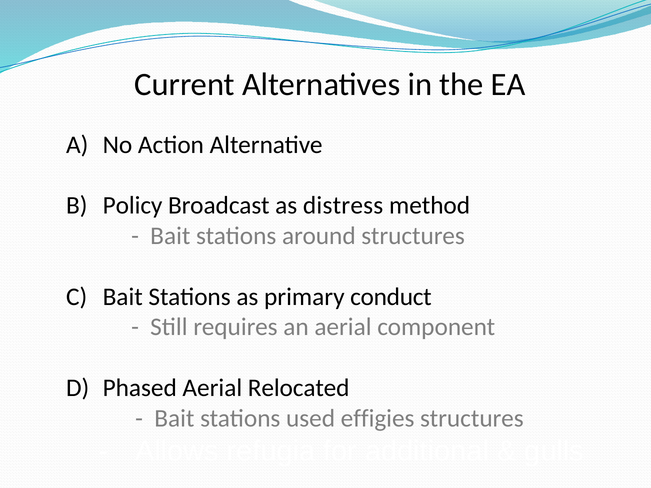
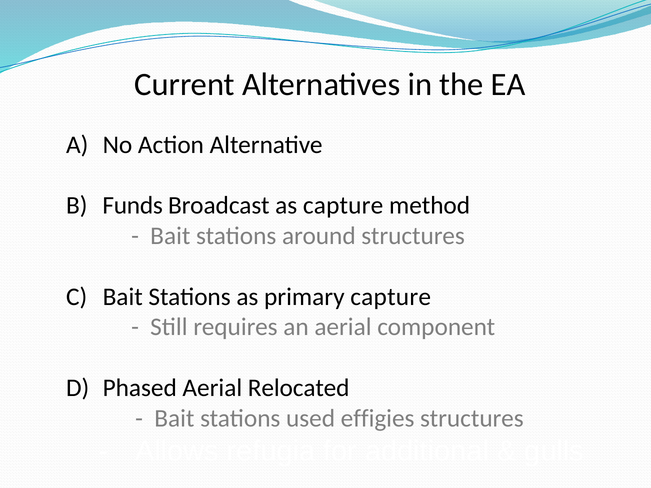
Policy: Policy -> Funds
as distress: distress -> capture
primary conduct: conduct -> capture
